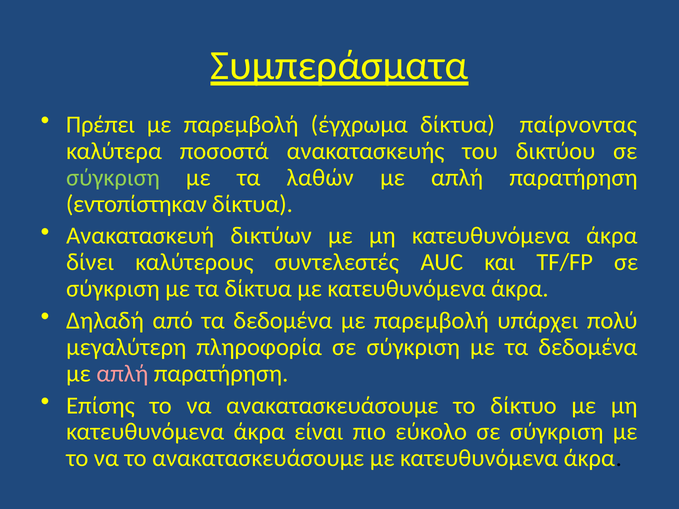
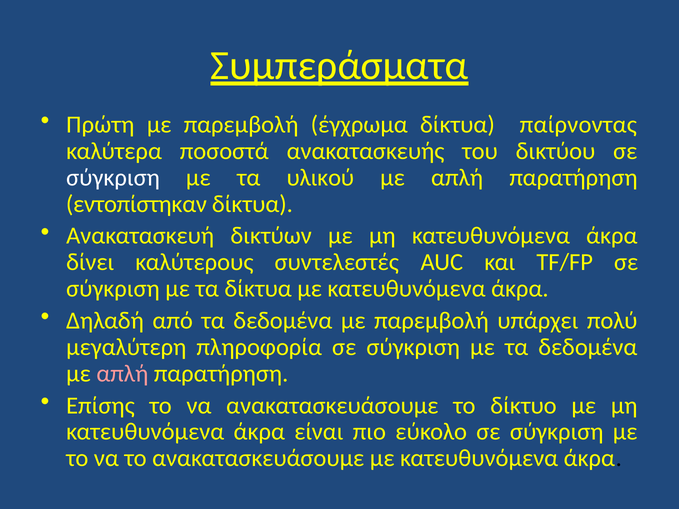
Πρέπει: Πρέπει -> Πρώτη
σύγκριση at (113, 178) colour: light green -> white
λαθών: λαθών -> υλικού
